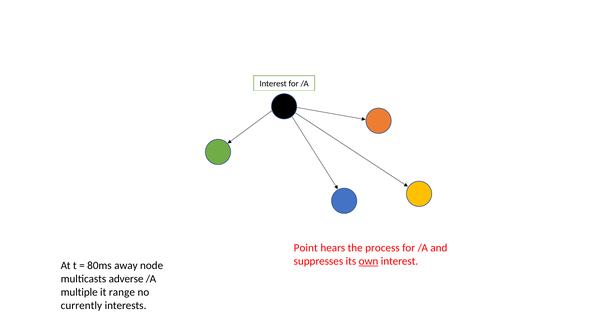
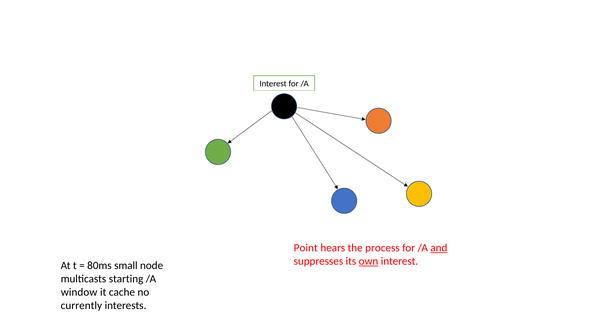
and underline: none -> present
away: away -> small
adverse: adverse -> starting
multiple: multiple -> window
range: range -> cache
